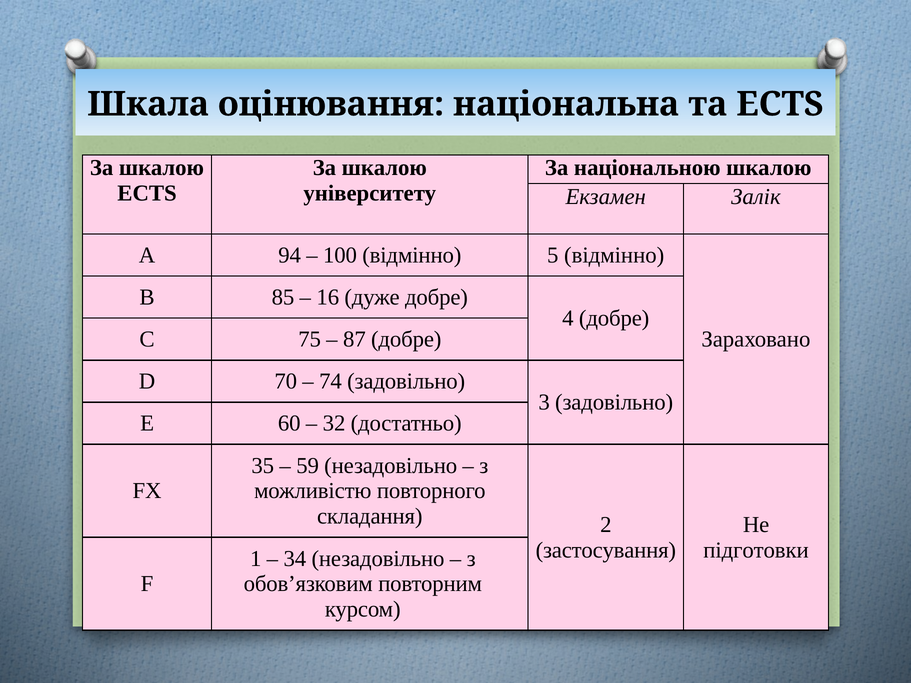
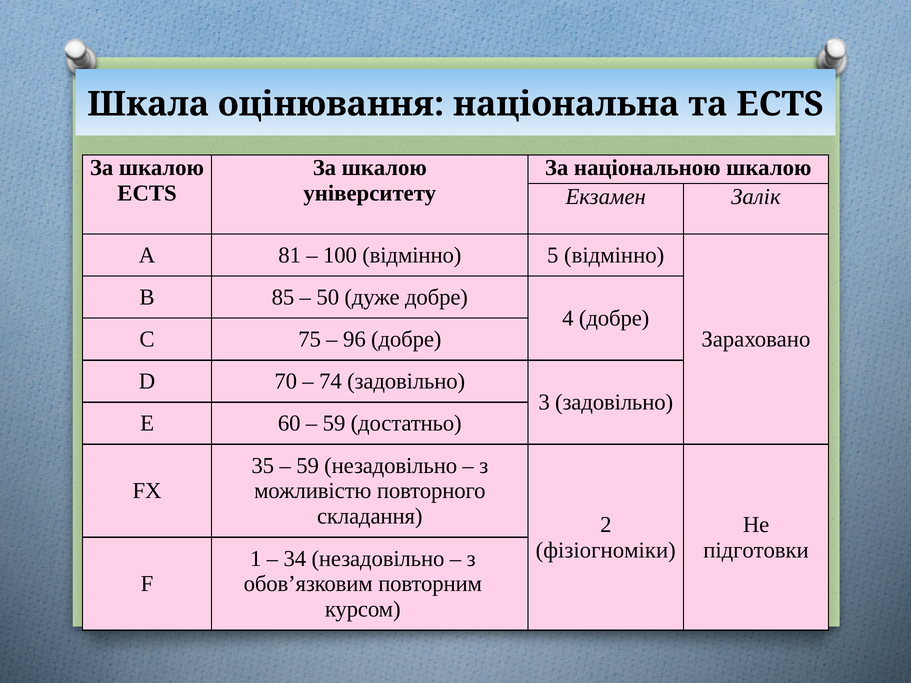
94: 94 -> 81
16: 16 -> 50
87: 87 -> 96
32 at (334, 424): 32 -> 59
застосування: застосування -> фізіогноміки
